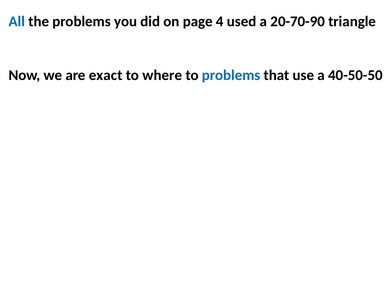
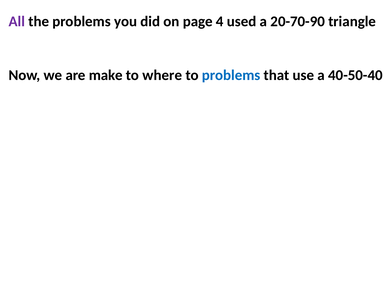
All colour: blue -> purple
exact: exact -> make
40-50-50: 40-50-50 -> 40-50-40
